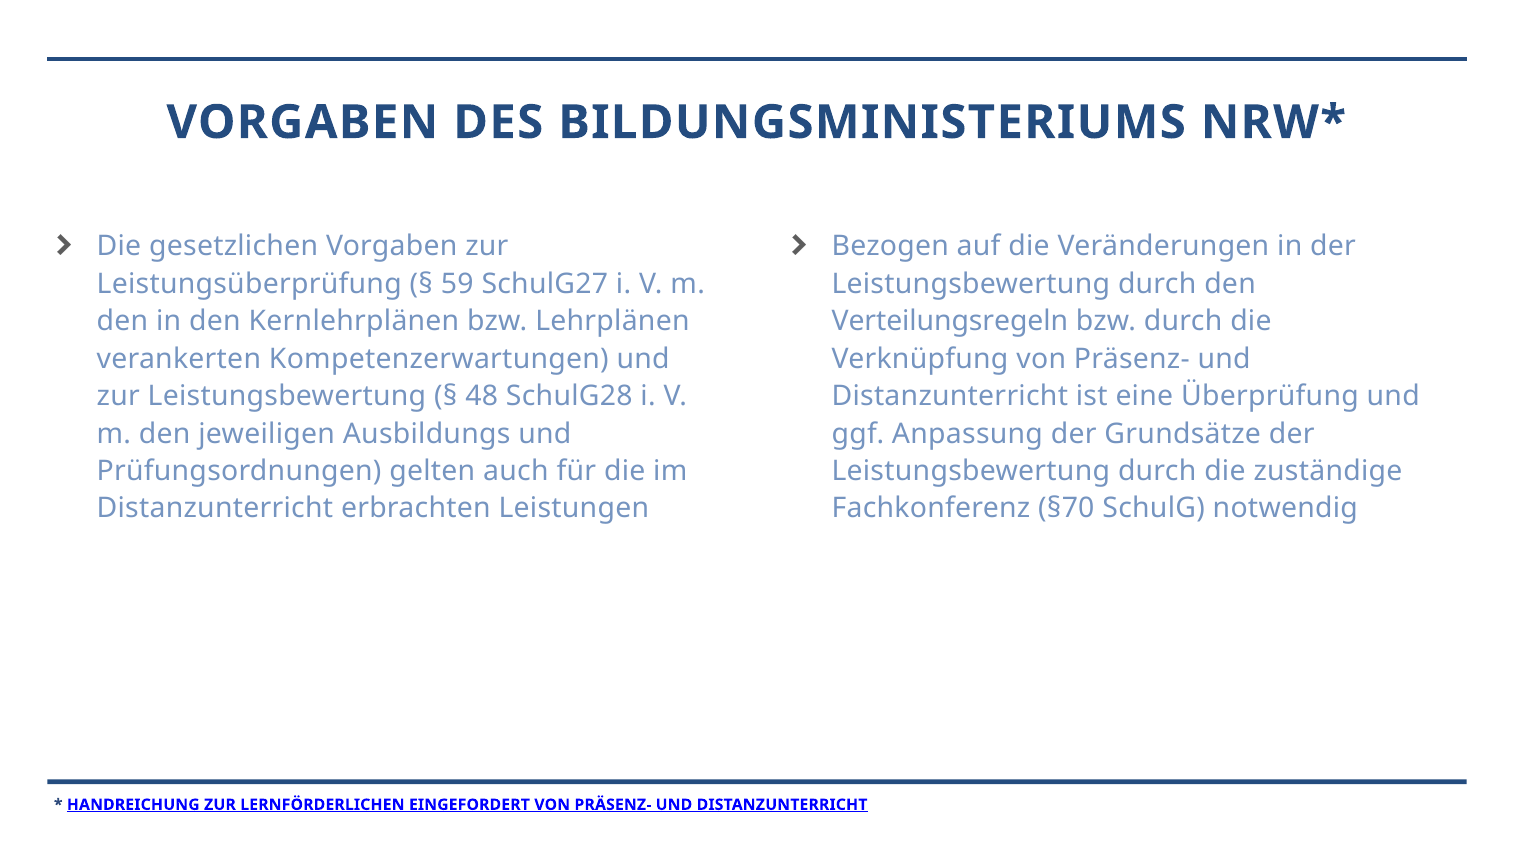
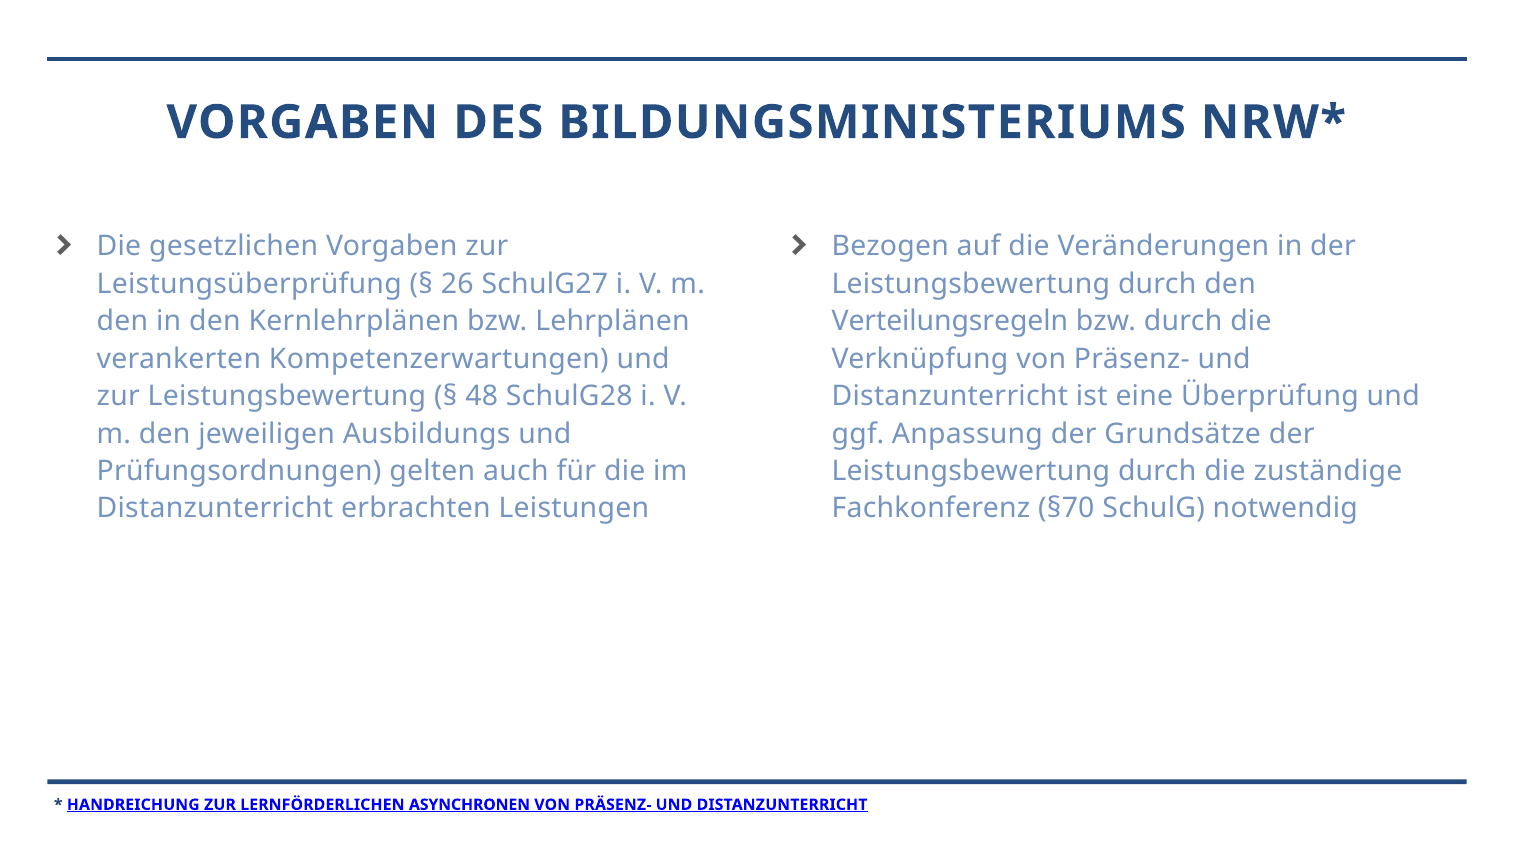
59: 59 -> 26
EINGEFORDERT: EINGEFORDERT -> ASYNCHRONEN
